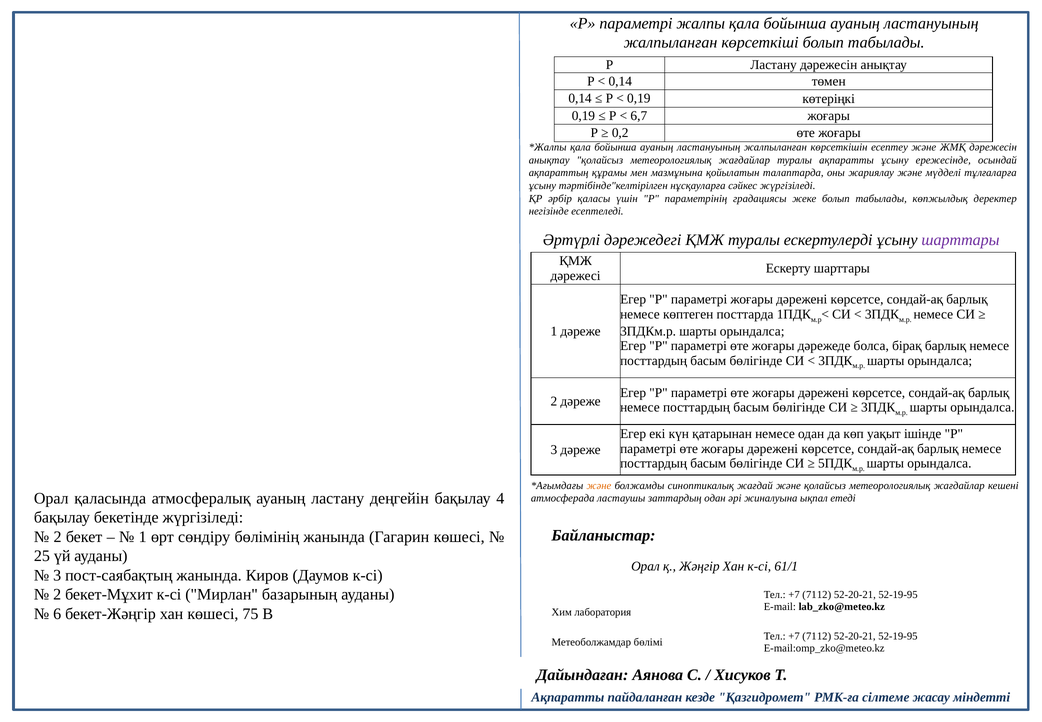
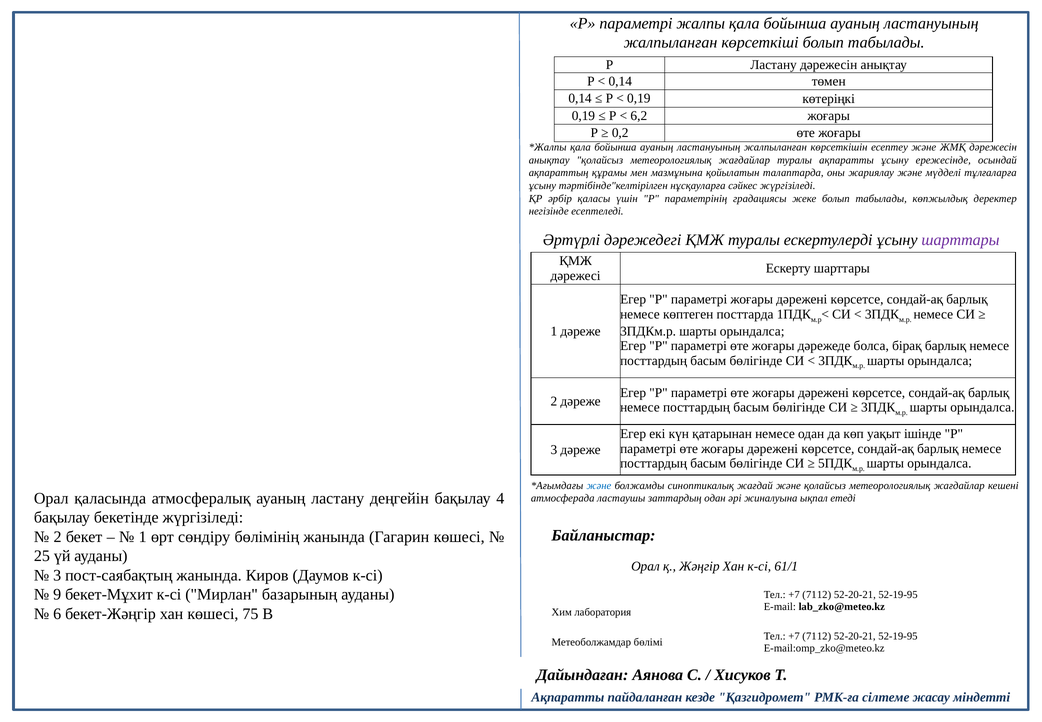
6,7: 6,7 -> 6,2
және at (599, 485) colour: orange -> blue
2 at (57, 594): 2 -> 9
